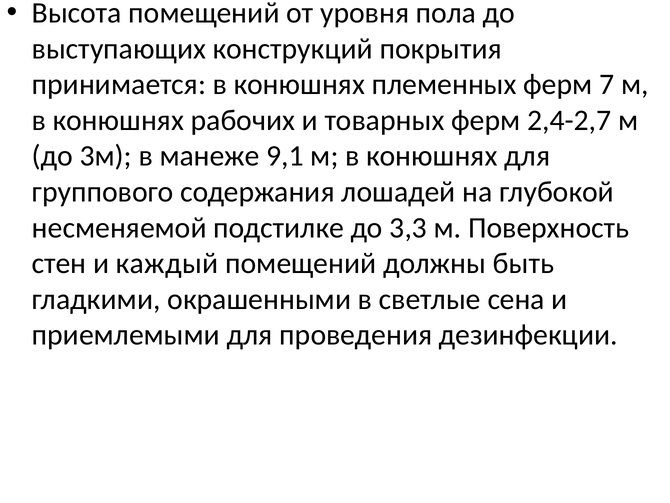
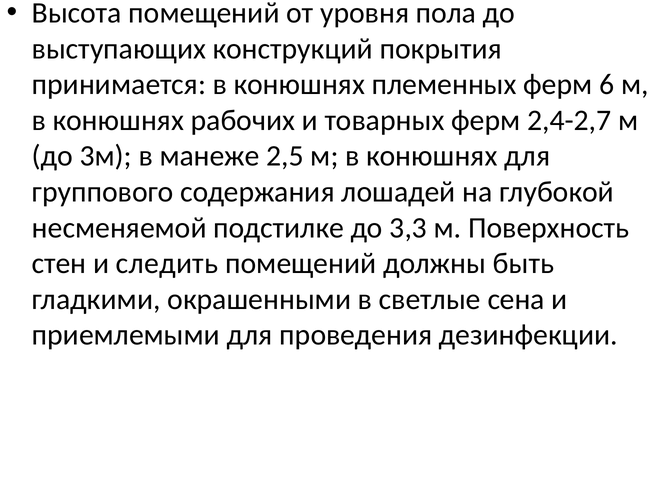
7: 7 -> 6
9,1: 9,1 -> 2,5
каждый: каждый -> следить
